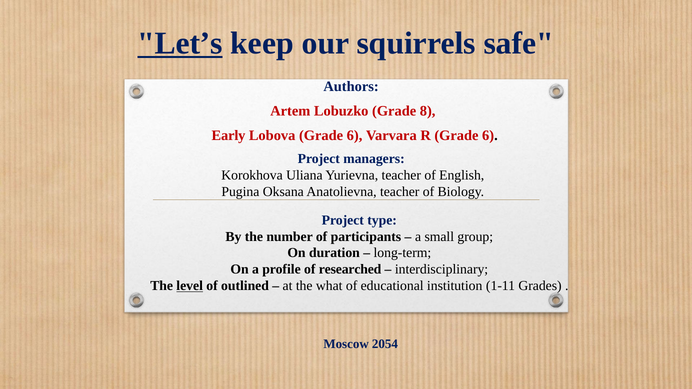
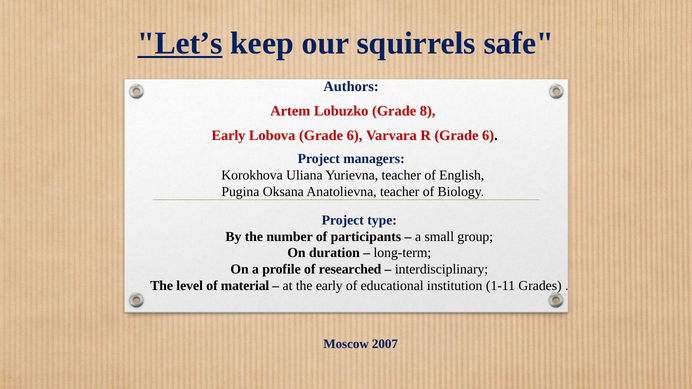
level underline: present -> none
outlined: outlined -> material
the what: what -> early
2054: 2054 -> 2007
